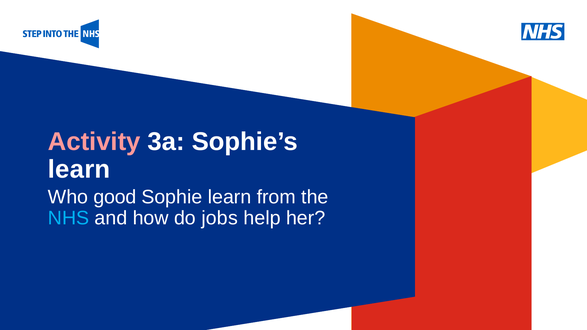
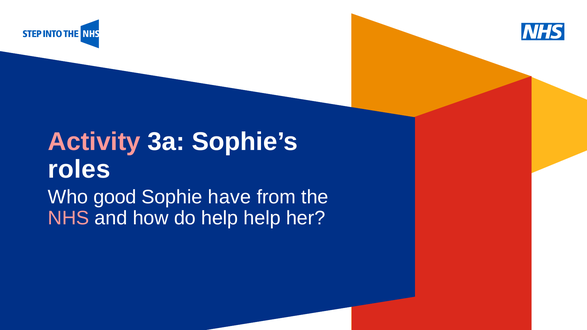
learn at (79, 170): learn -> roles
Sophie learn: learn -> have
NHS colour: light blue -> pink
do jobs: jobs -> help
